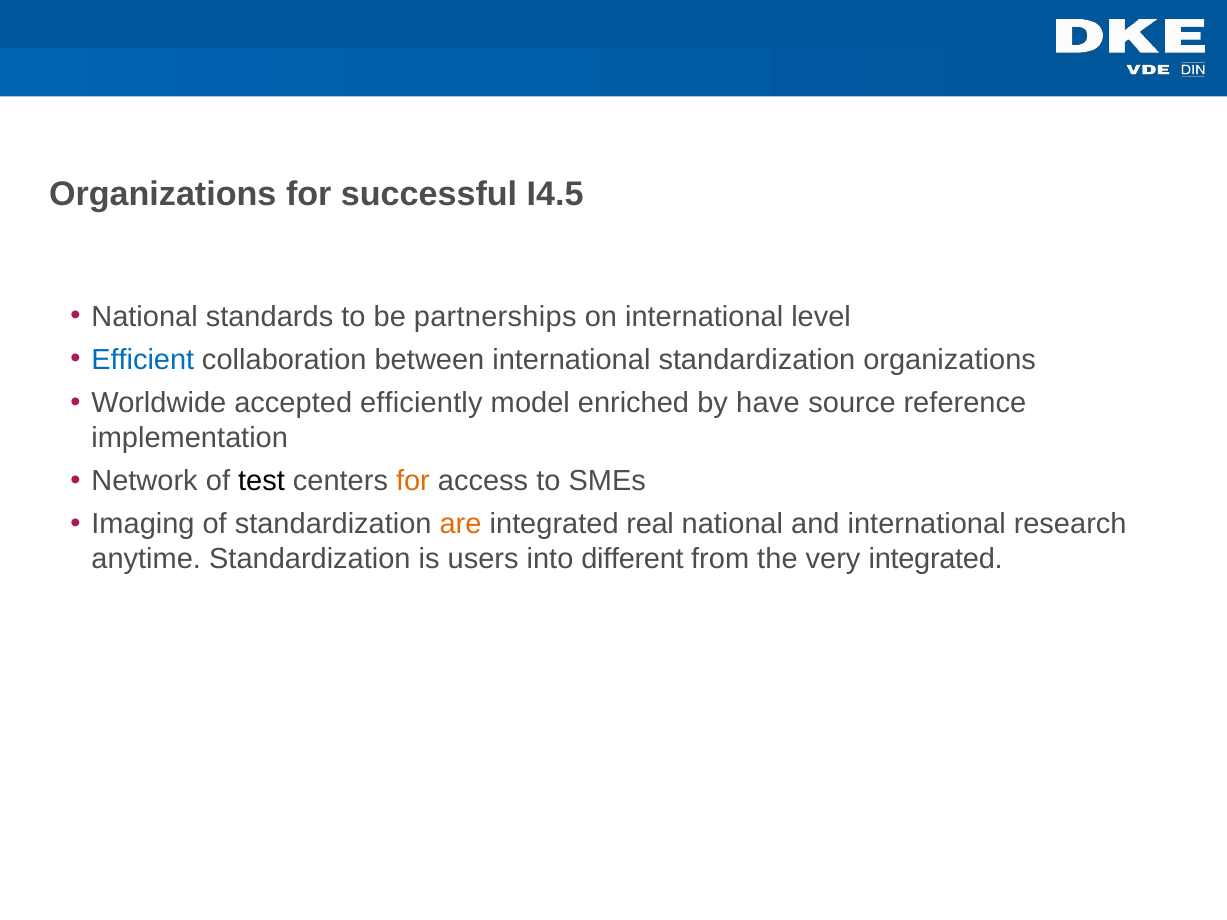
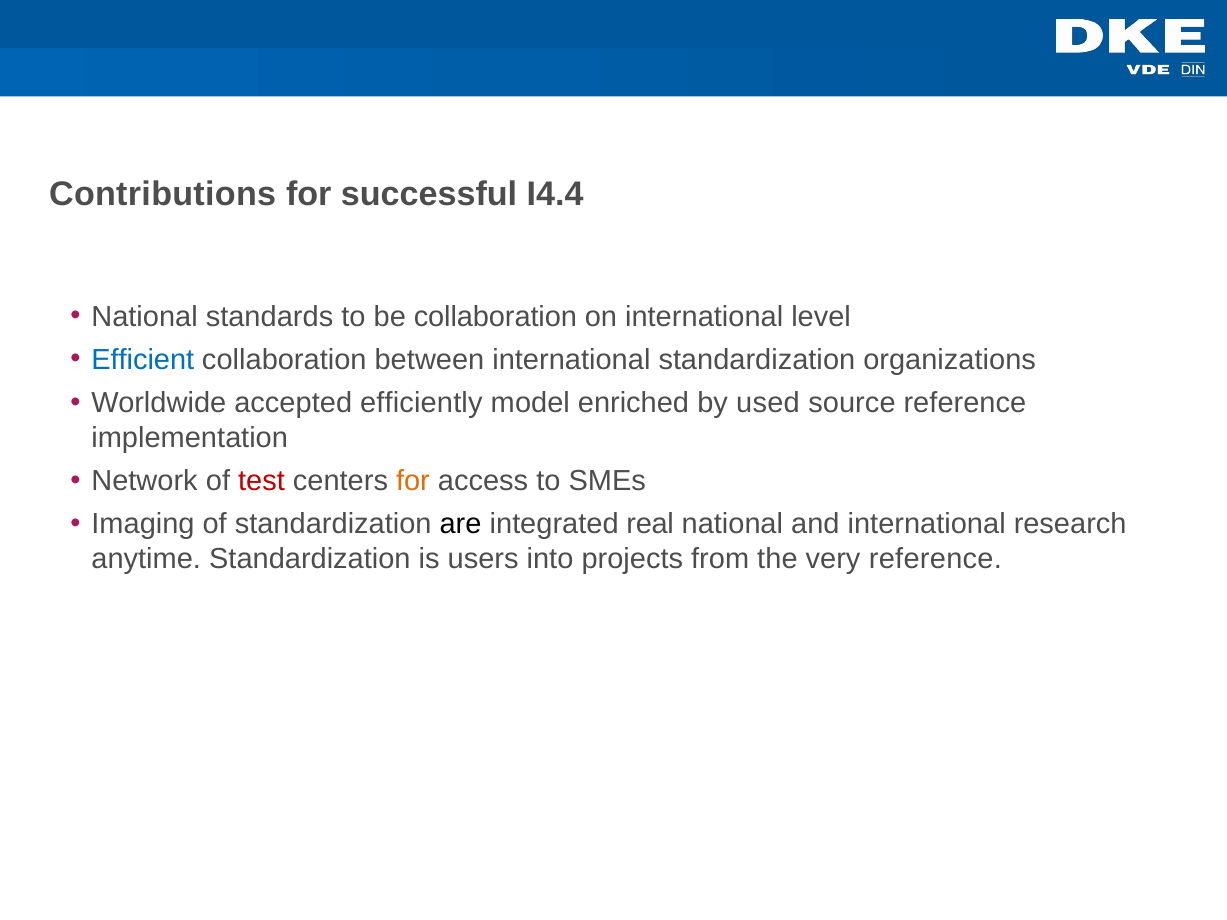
Organizations at (163, 194): Organizations -> Contributions
I4.5: I4.5 -> I4.4
be partnerships: partnerships -> collaboration
have: have -> used
test colour: black -> red
are colour: orange -> black
different: different -> projects
very integrated: integrated -> reference
